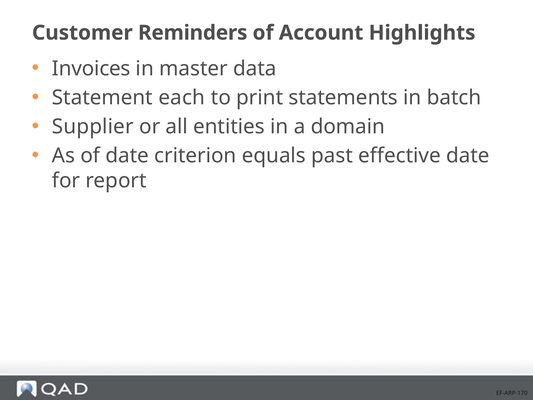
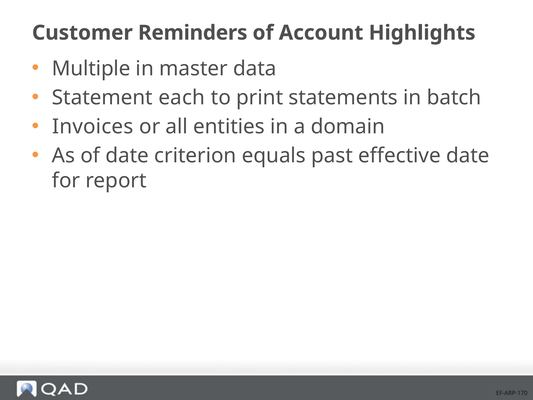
Invoices: Invoices -> Multiple
Supplier: Supplier -> Invoices
